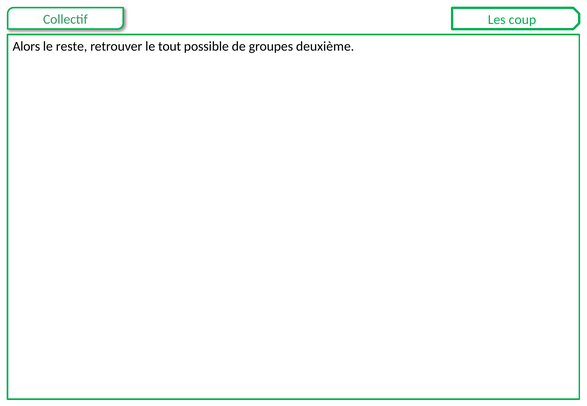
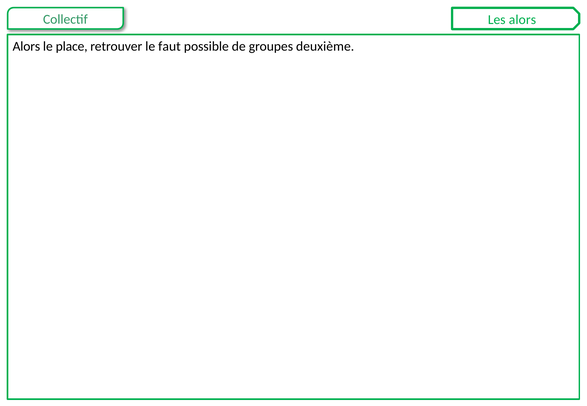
Les coup: coup -> alors
reste: reste -> place
tout: tout -> faut
